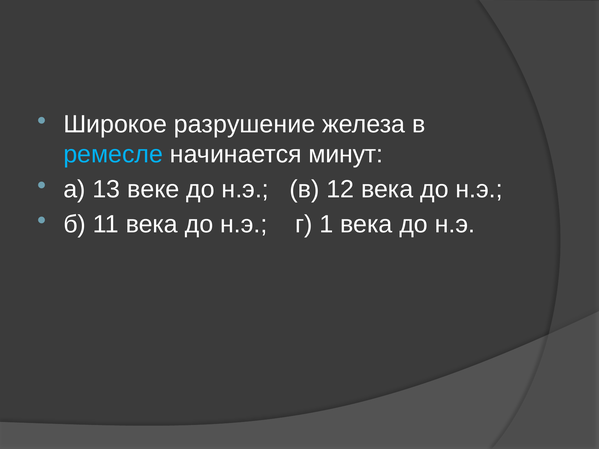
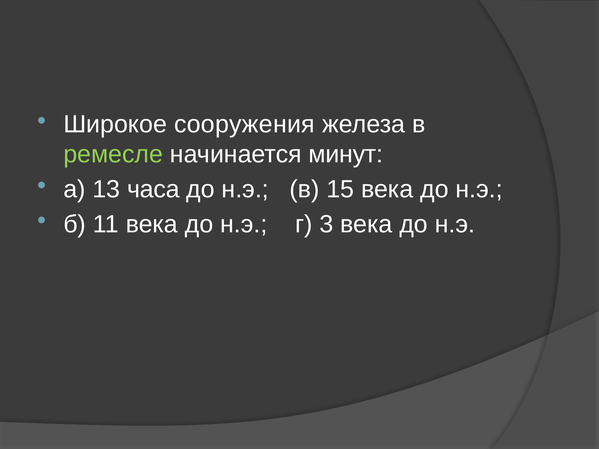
разрушение: разрушение -> сооружения
ремесле colour: light blue -> light green
веке: веке -> часа
12: 12 -> 15
1: 1 -> 3
